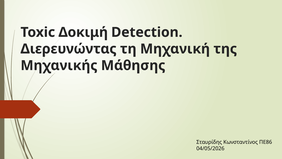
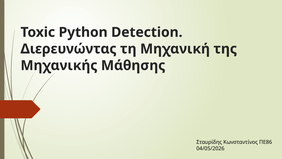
Δοκιμή: Δοκιμή -> Python
